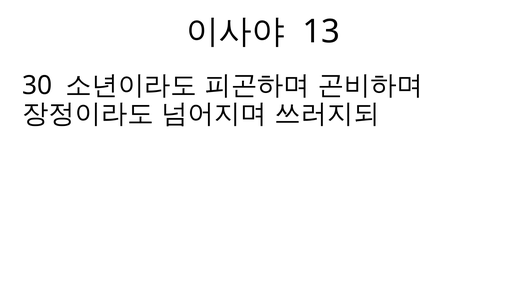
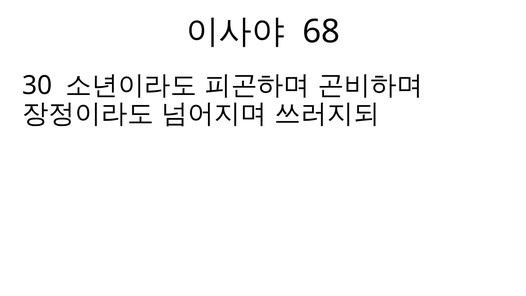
13: 13 -> 68
